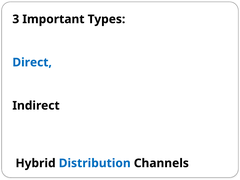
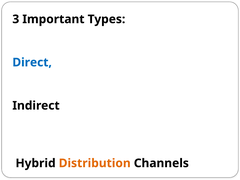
Distribution colour: blue -> orange
